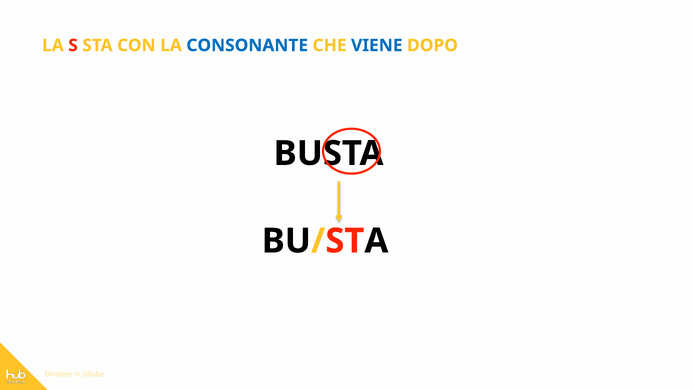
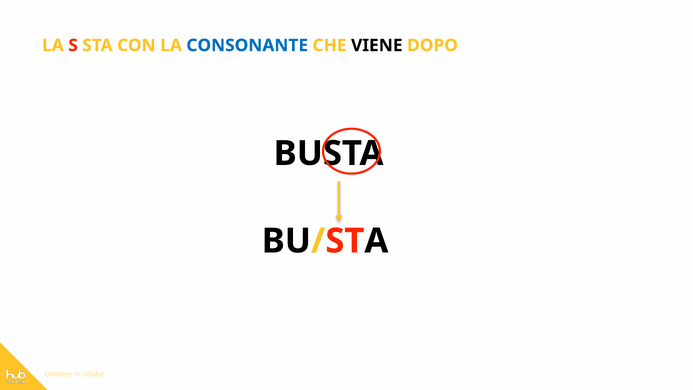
VIENE colour: blue -> black
